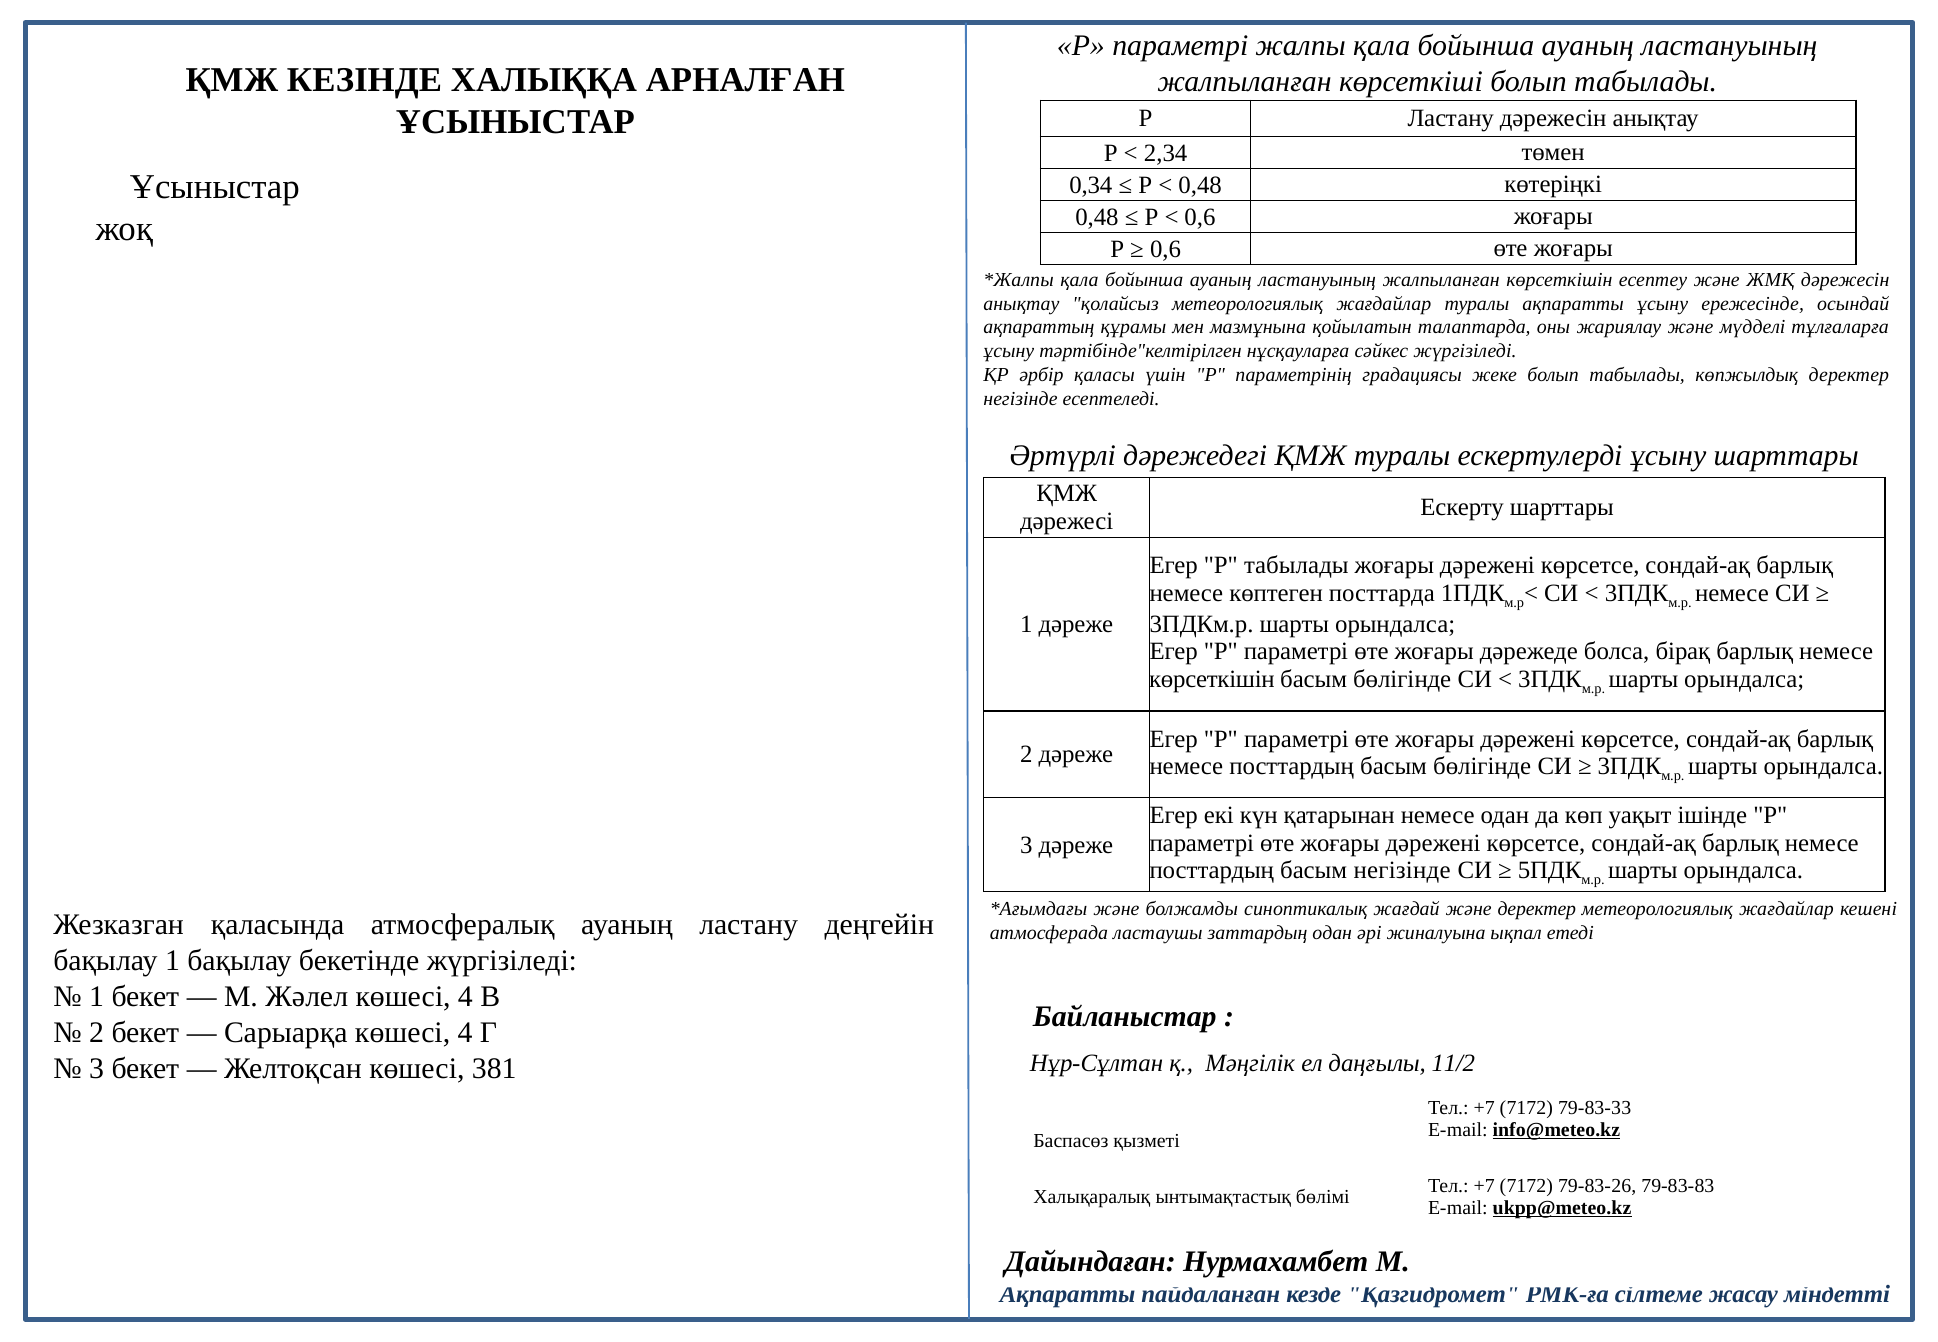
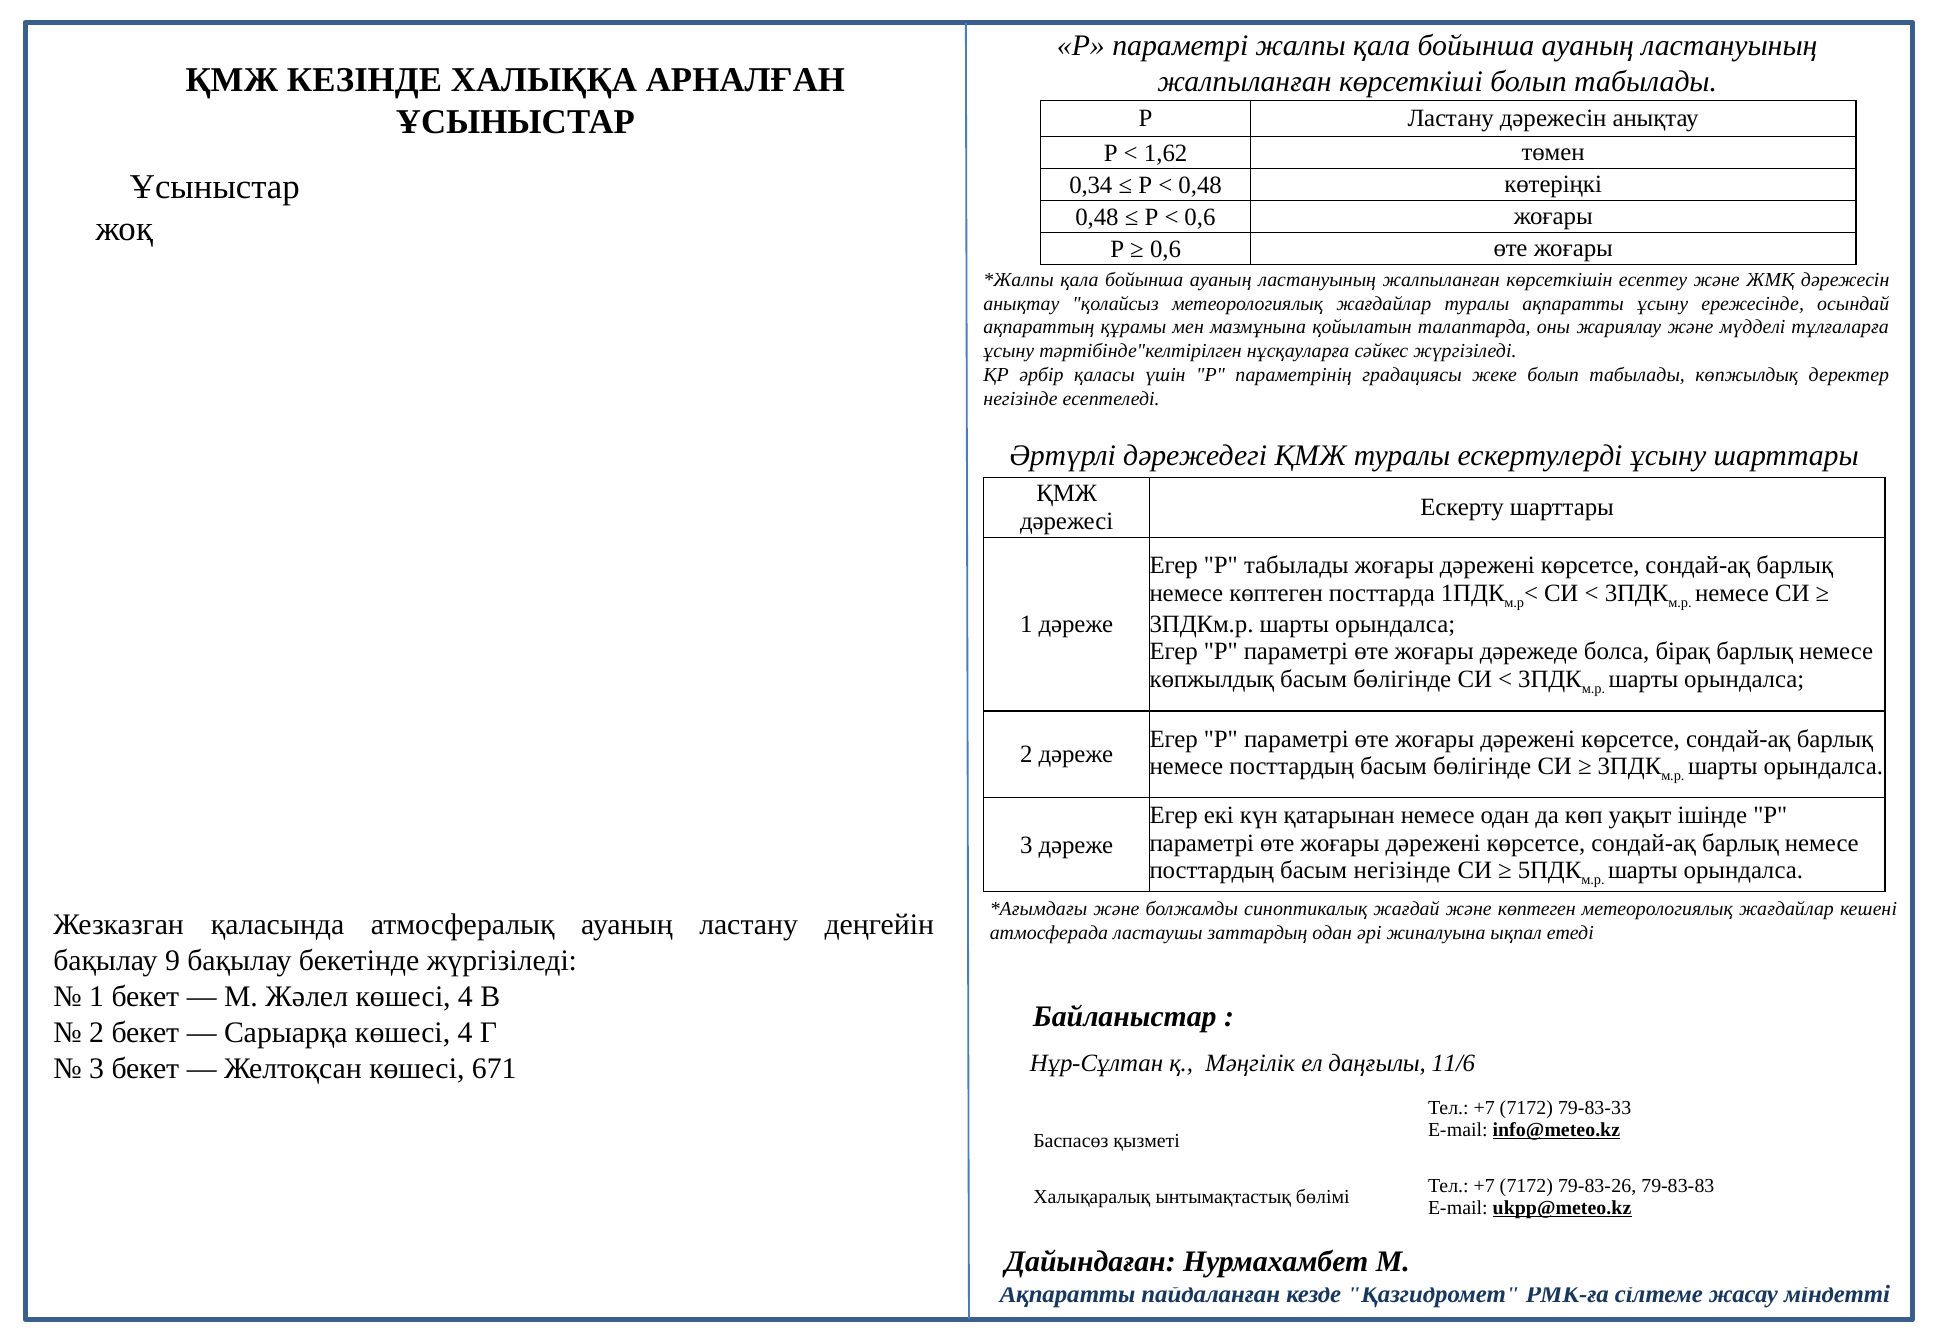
2,34: 2,34 -> 1,62
көрсеткішін at (1212, 679): көрсеткішін -> көпжылдық
және деректер: деректер -> көптеген
бақылау 1: 1 -> 9
11/2: 11/2 -> 11/6
381: 381 -> 671
